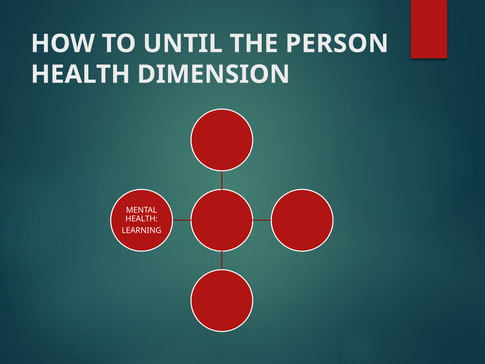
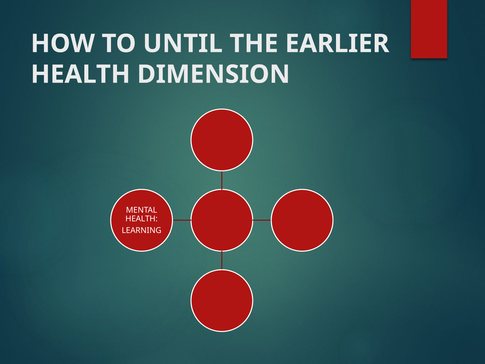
PERSON: PERSON -> EARLIER
